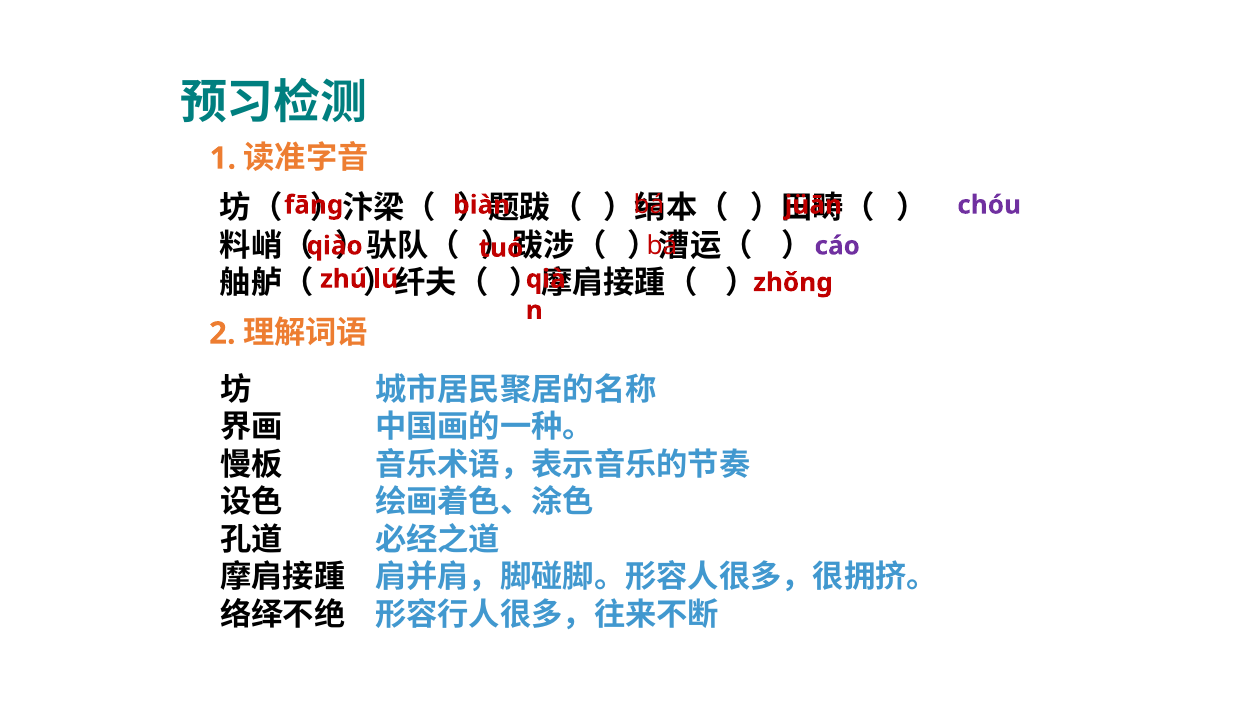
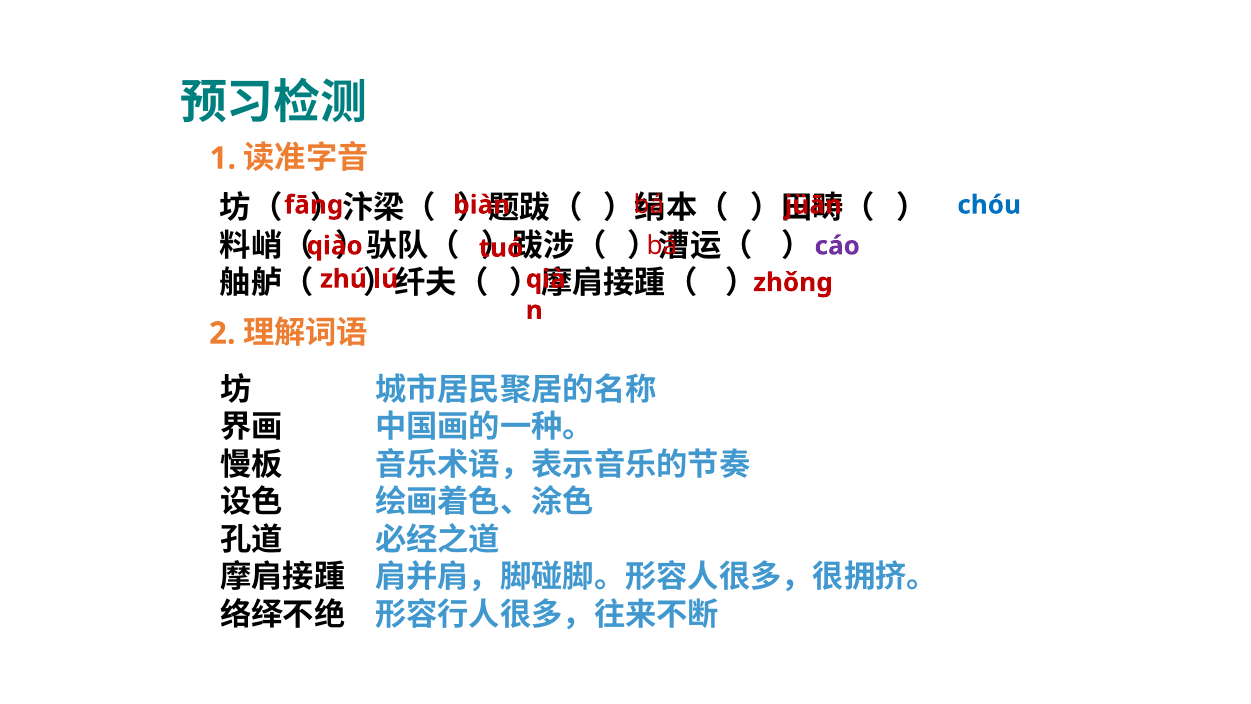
chóu colour: purple -> blue
